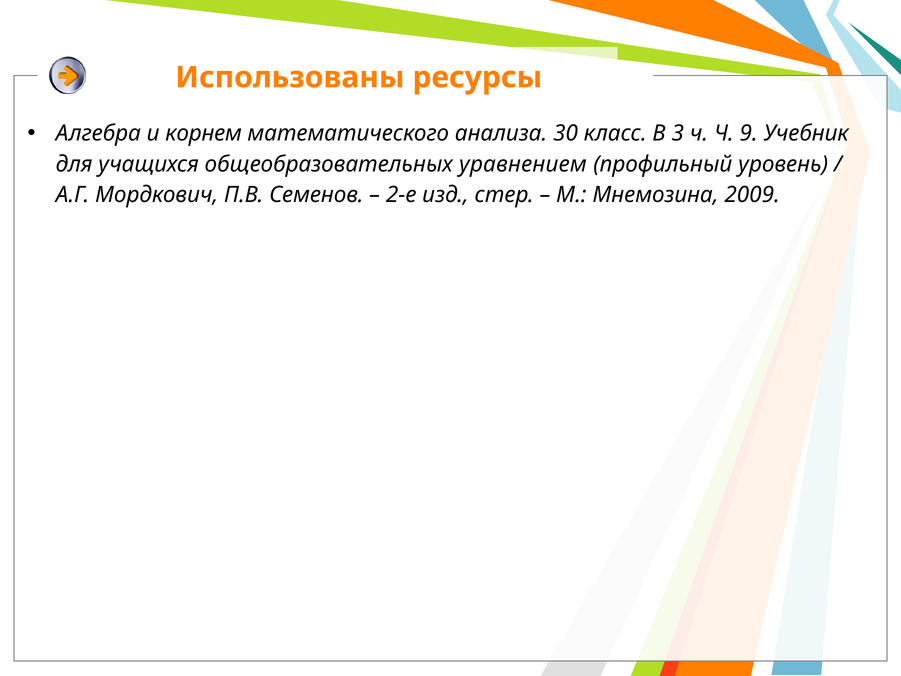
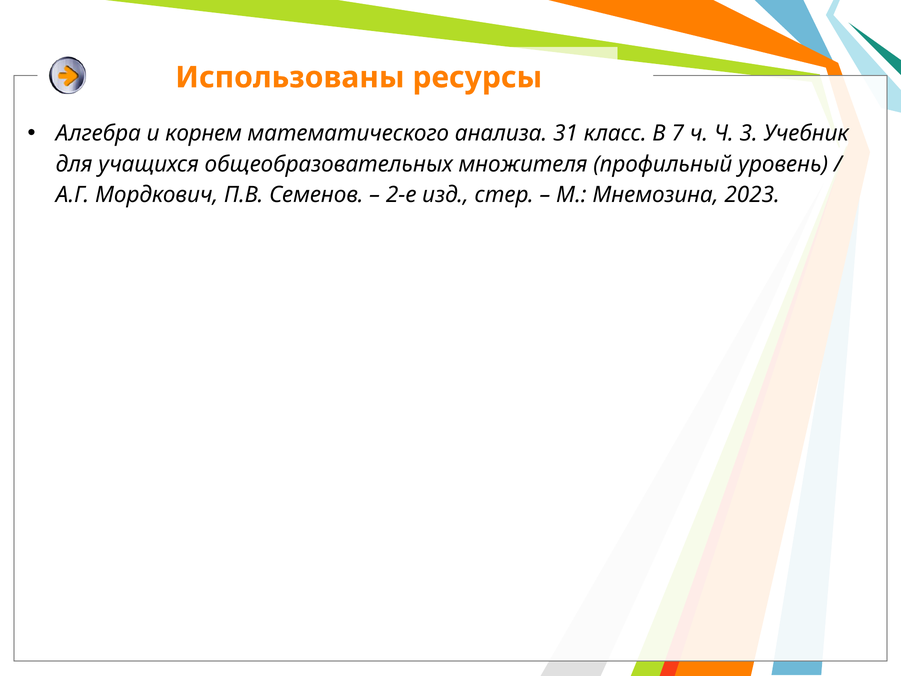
30: 30 -> 31
3: 3 -> 7
9: 9 -> 3
уравнением: уравнением -> множителя
2009: 2009 -> 2023
